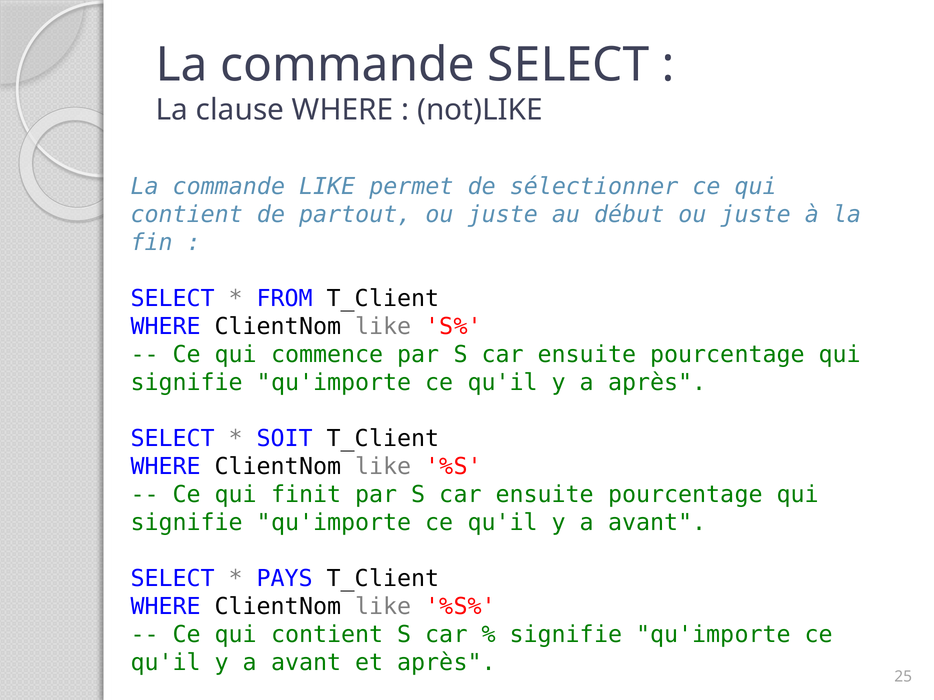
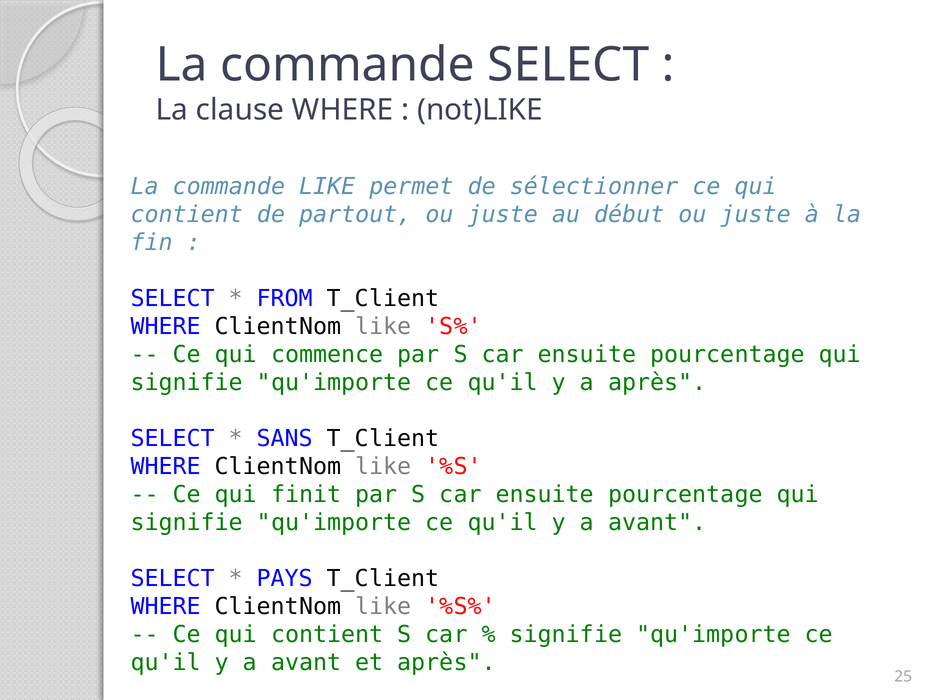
SOIT: SOIT -> SANS
